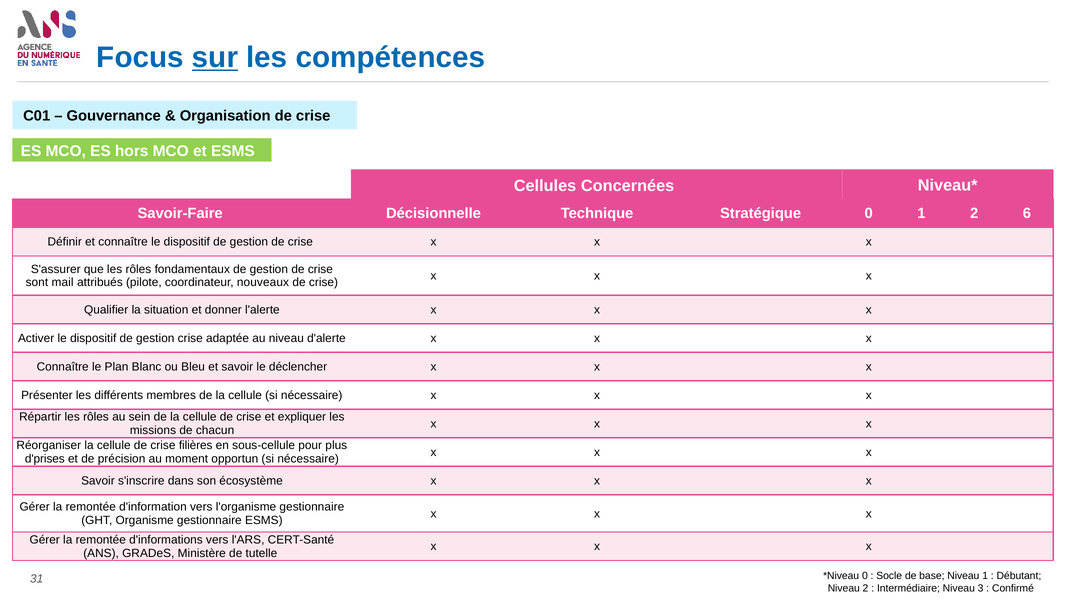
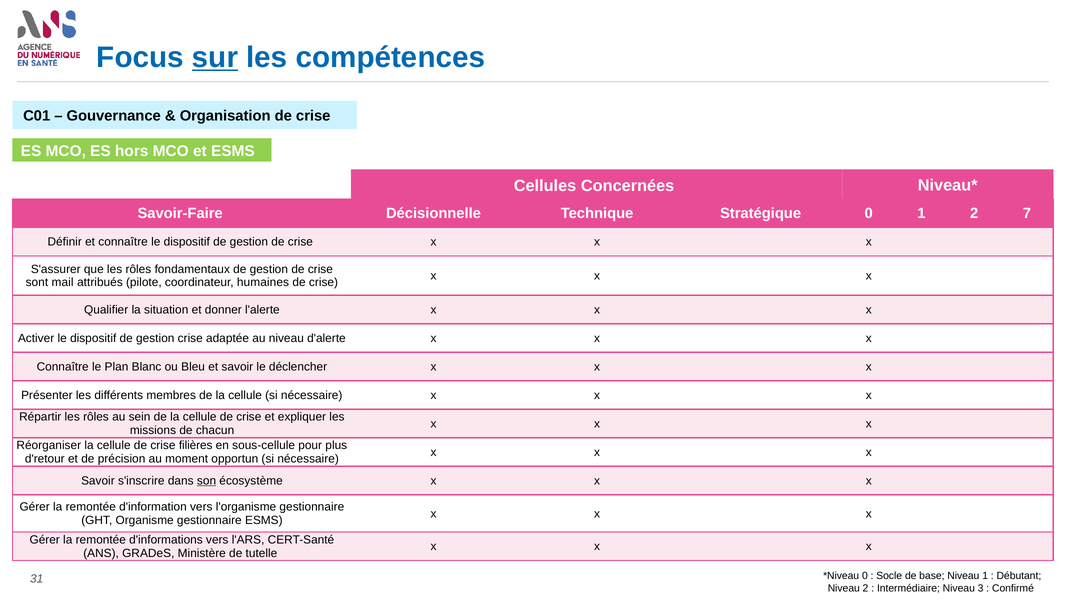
6: 6 -> 7
nouveaux: nouveaux -> humaines
d'prises: d'prises -> d'retour
son underline: none -> present
